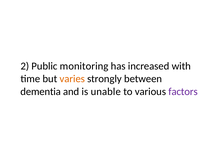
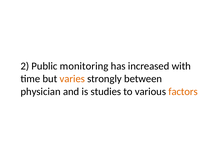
dementia: dementia -> physician
unable: unable -> studies
factors colour: purple -> orange
